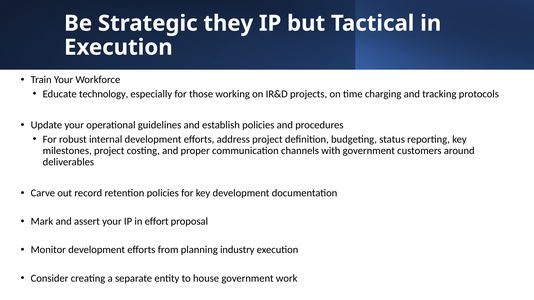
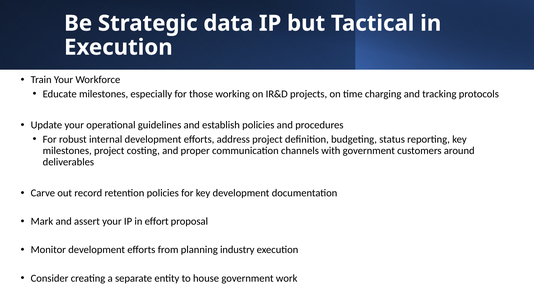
they: they -> data
Educate technology: technology -> milestones
